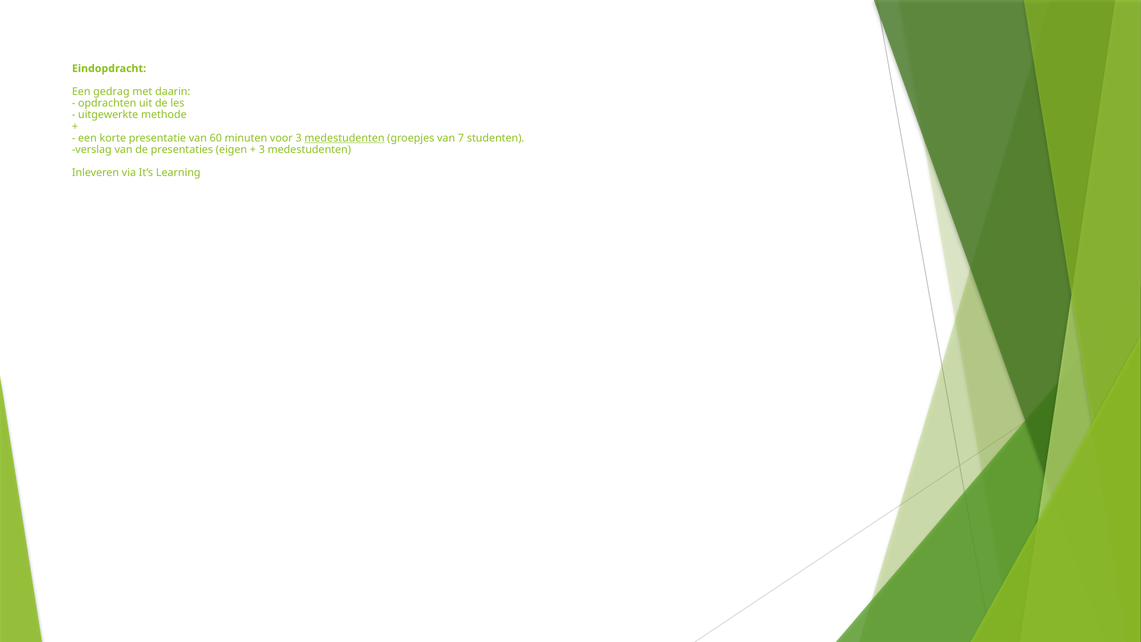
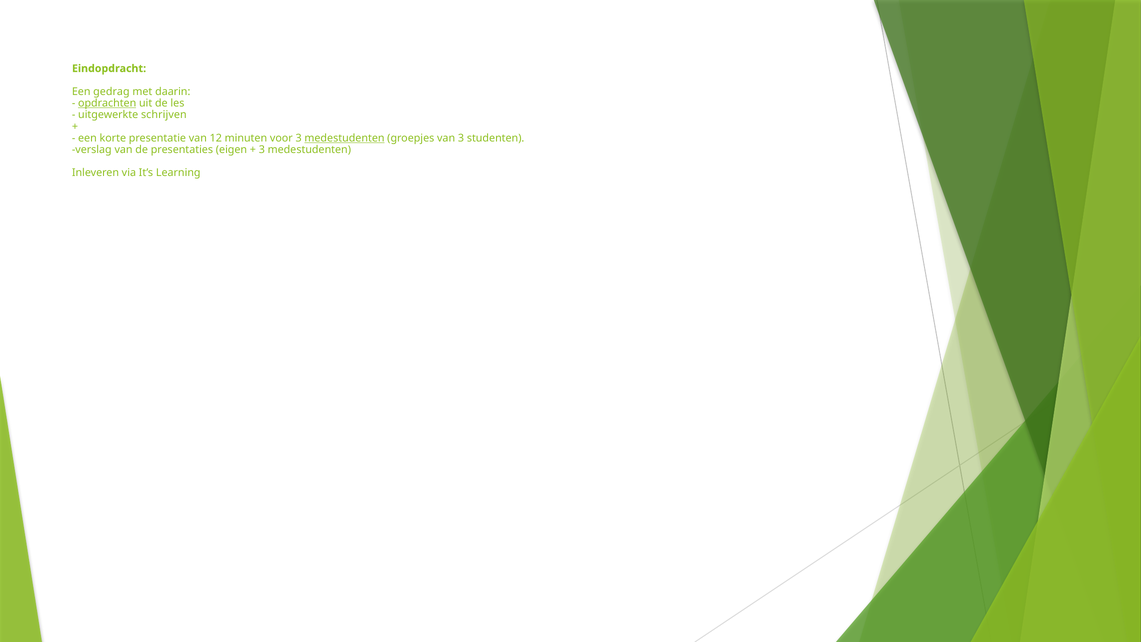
opdrachten underline: none -> present
methode: methode -> schrijven
60: 60 -> 12
van 7: 7 -> 3
